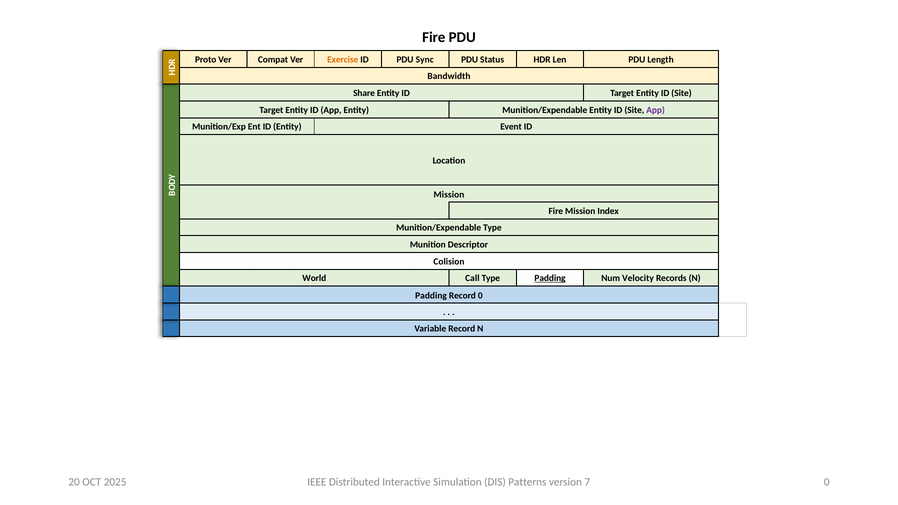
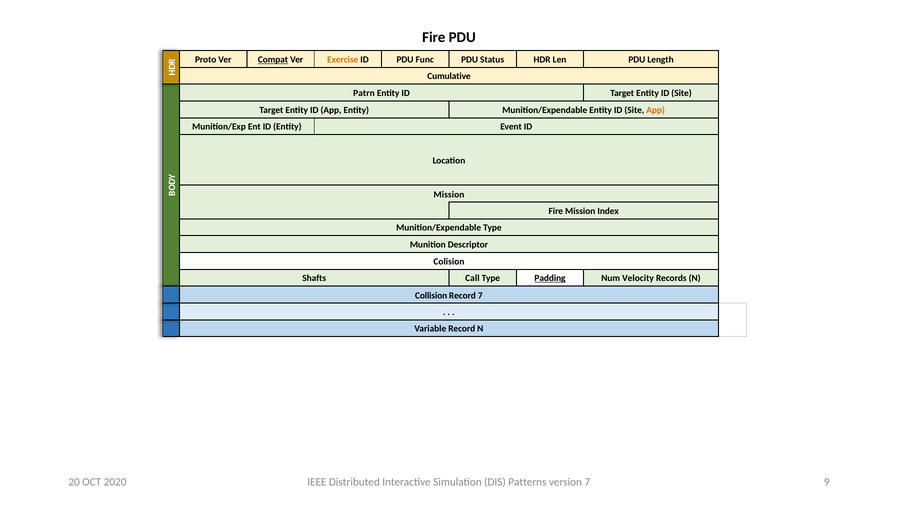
Compat underline: none -> present
Sync: Sync -> Func
Bandwidth: Bandwidth -> Cumulative
Share: Share -> Patrn
App at (656, 110) colour: purple -> orange
World: World -> Shafts
Padding at (431, 296): Padding -> Collision
Record 0: 0 -> 7
2025: 2025 -> 2020
7 0: 0 -> 9
